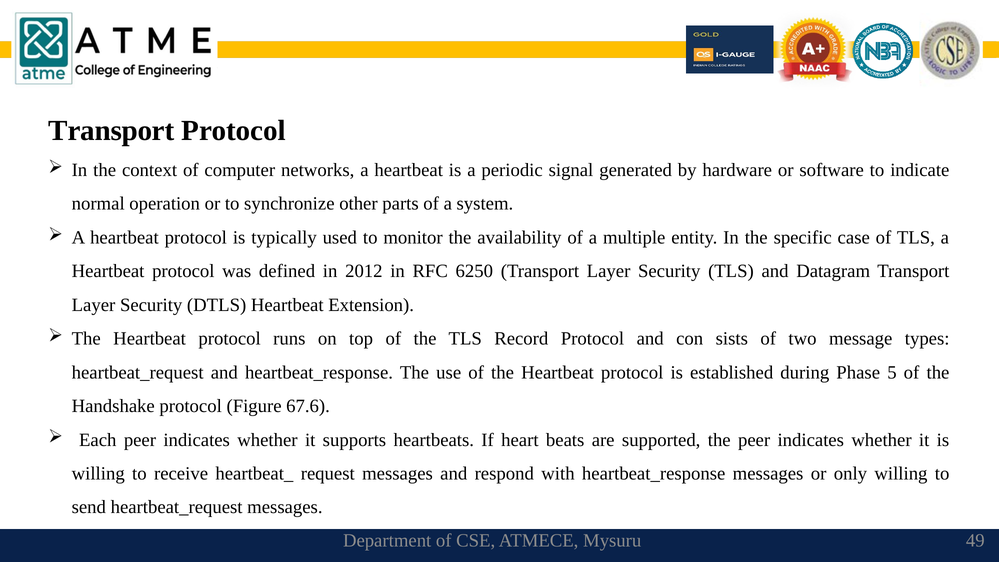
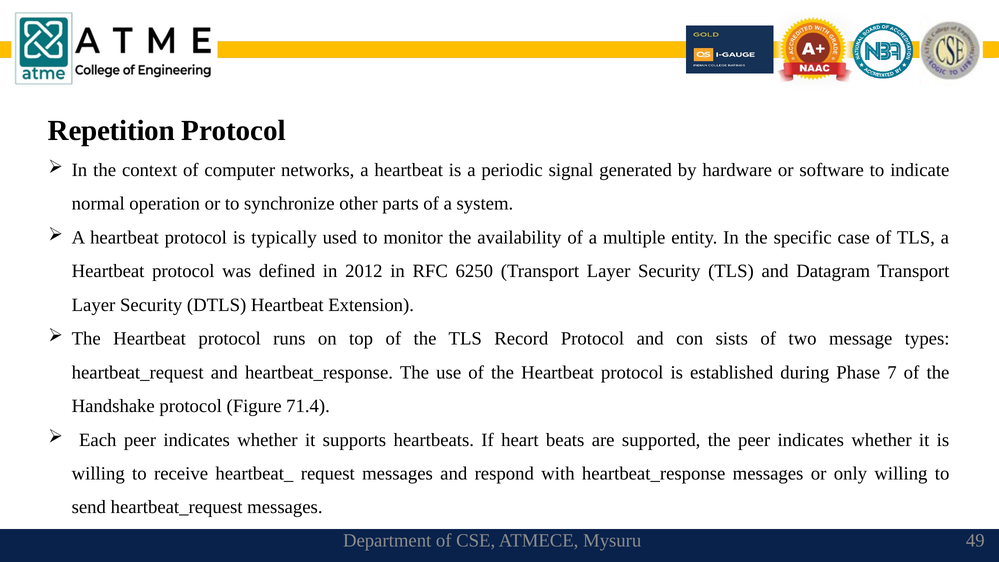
Transport at (111, 131): Transport -> Repetition
5: 5 -> 7
67.6: 67.6 -> 71.4
